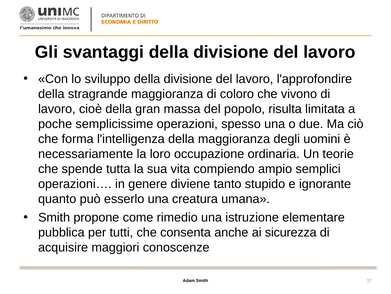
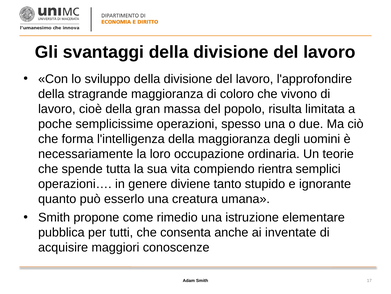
ampio: ampio -> rientra
sicurezza: sicurezza -> inventate
